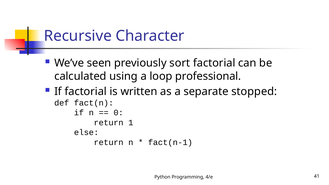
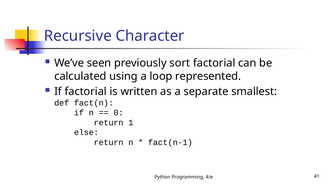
professional: professional -> represented
stopped: stopped -> smallest
